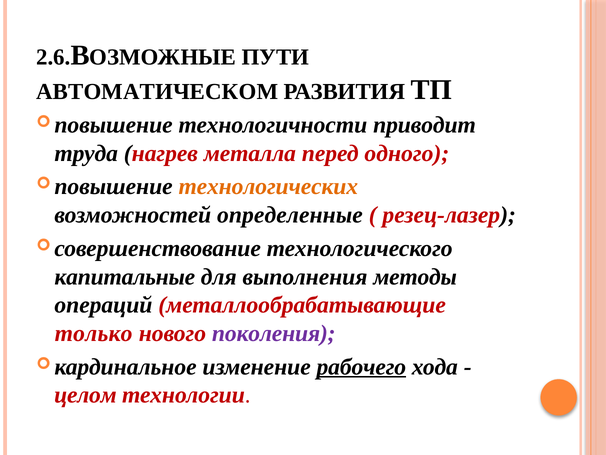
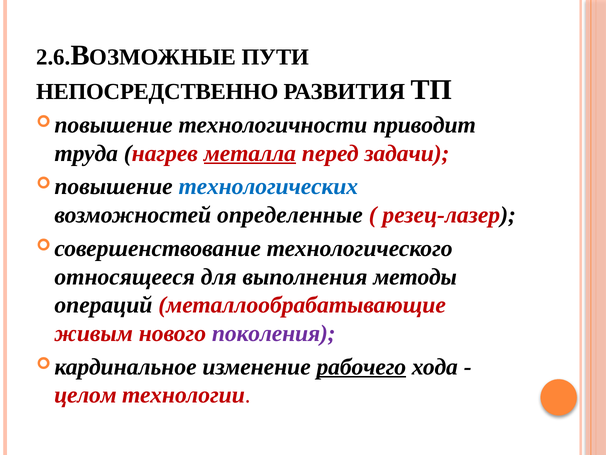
АВТОМАТИЧЕСКОМ: АВТОМАТИЧЕСКОМ -> НЕПОСРЕДСТВЕННО
металла underline: none -> present
одного: одного -> задачи
технологических colour: orange -> blue
капитальные: капитальные -> относящееся
только: только -> живым
